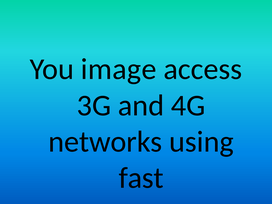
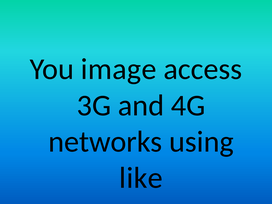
fast: fast -> like
